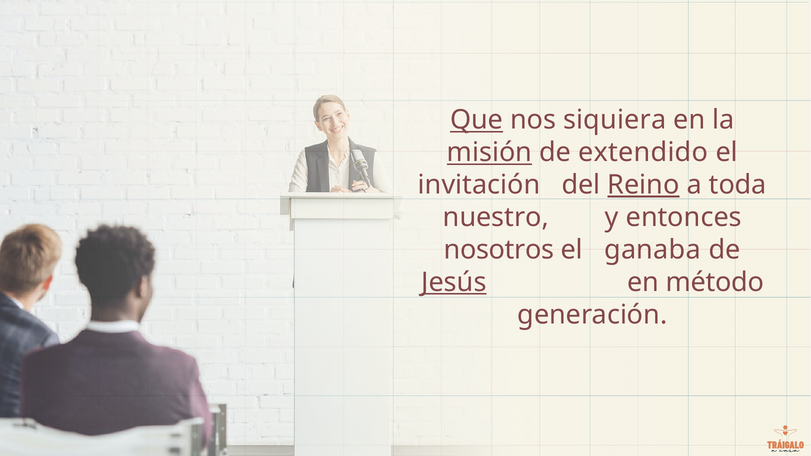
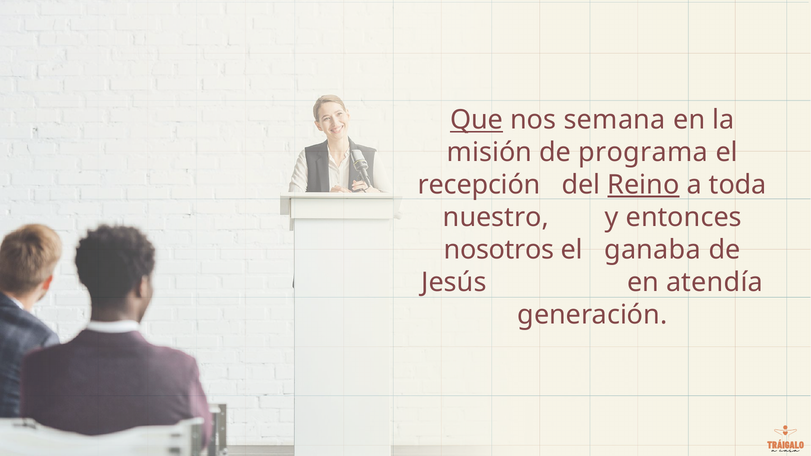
siquiera: siquiera -> semana
misión underline: present -> none
extendido: extendido -> programa
invitación: invitación -> recepción
Jesús underline: present -> none
método: método -> atendía
